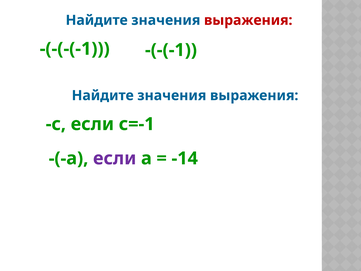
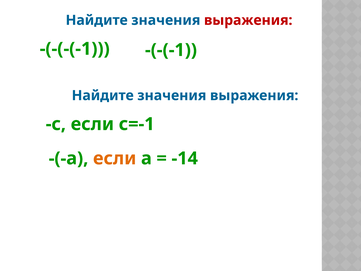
если at (115, 158) colour: purple -> orange
